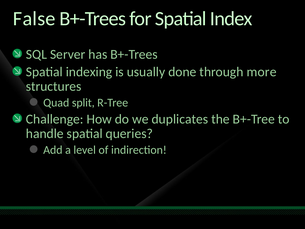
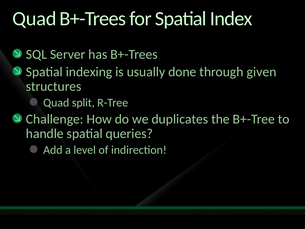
False at (34, 19): False -> Quad
more: more -> given
